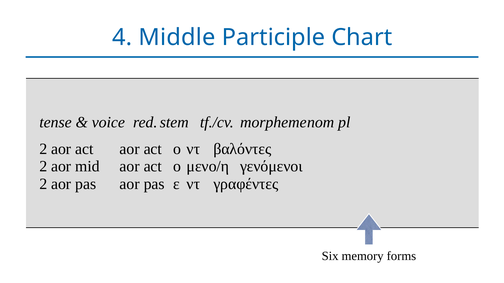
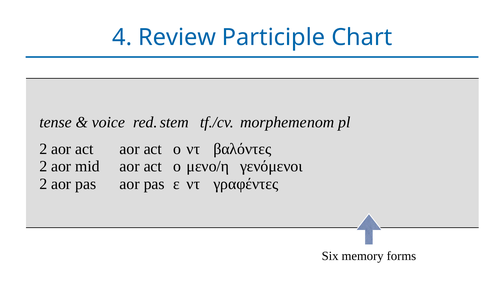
Middle: Middle -> Review
